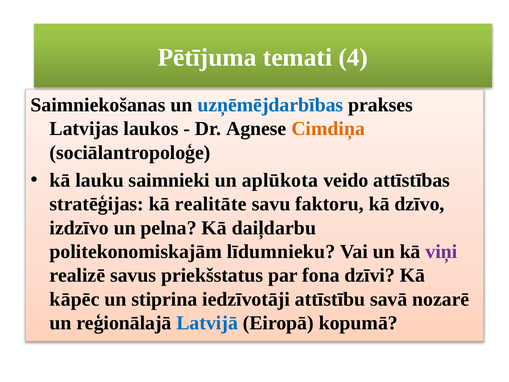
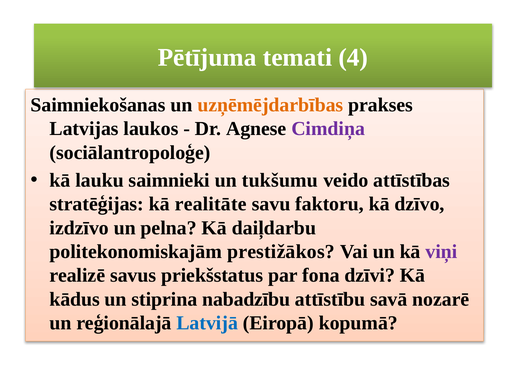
uzņēmējdarbības colour: blue -> orange
Cimdiņa colour: orange -> purple
aplūkota: aplūkota -> tukšumu
līdumnieku: līdumnieku -> prestižākos
kāpēc: kāpēc -> kādus
iedzīvotāji: iedzīvotāji -> nabadzību
